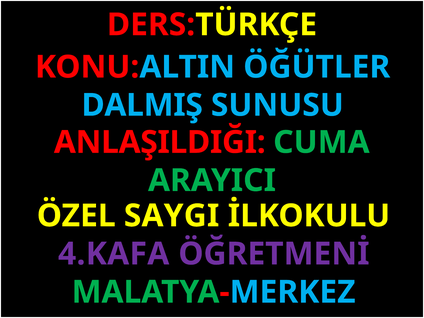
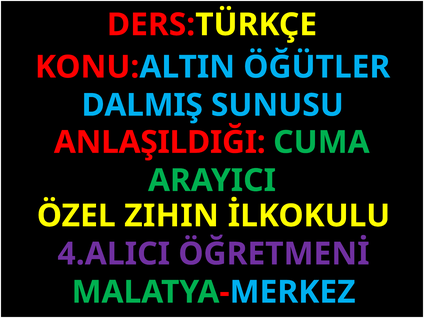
SAYGI: SAYGI -> ZIHIN
4.KAFA: 4.KAFA -> 4.ALICI
